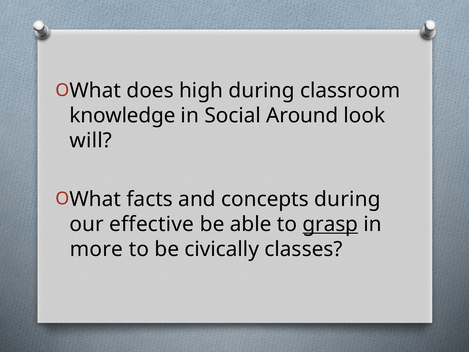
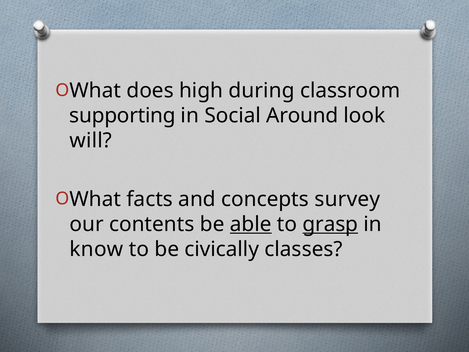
knowledge: knowledge -> supporting
concepts during: during -> survey
effective: effective -> contents
able underline: none -> present
more: more -> know
